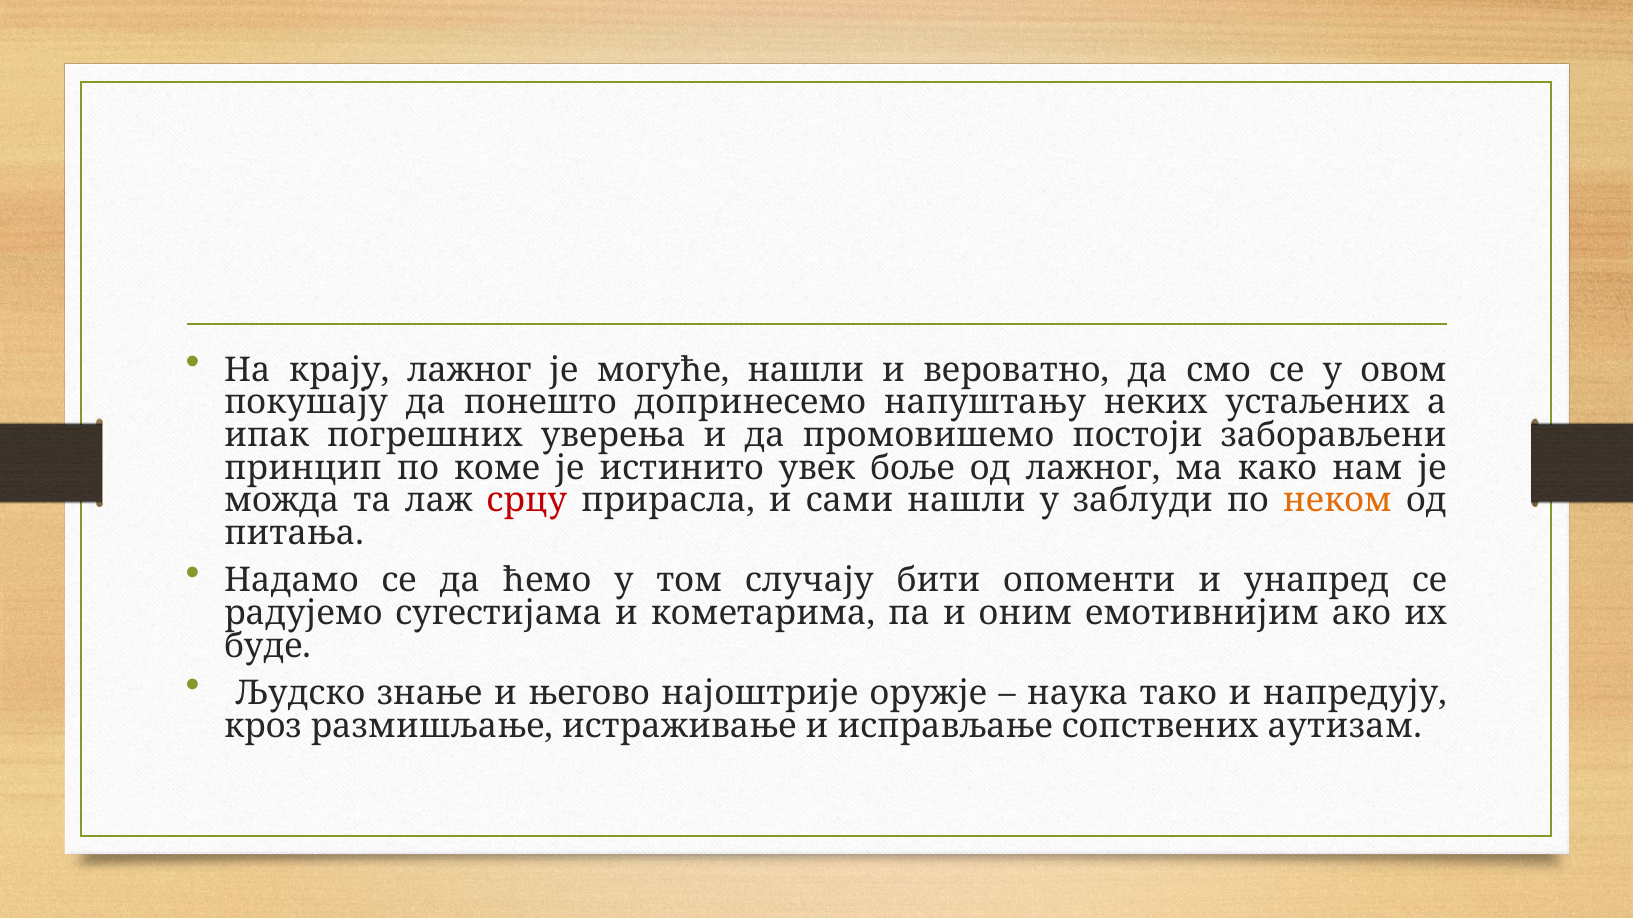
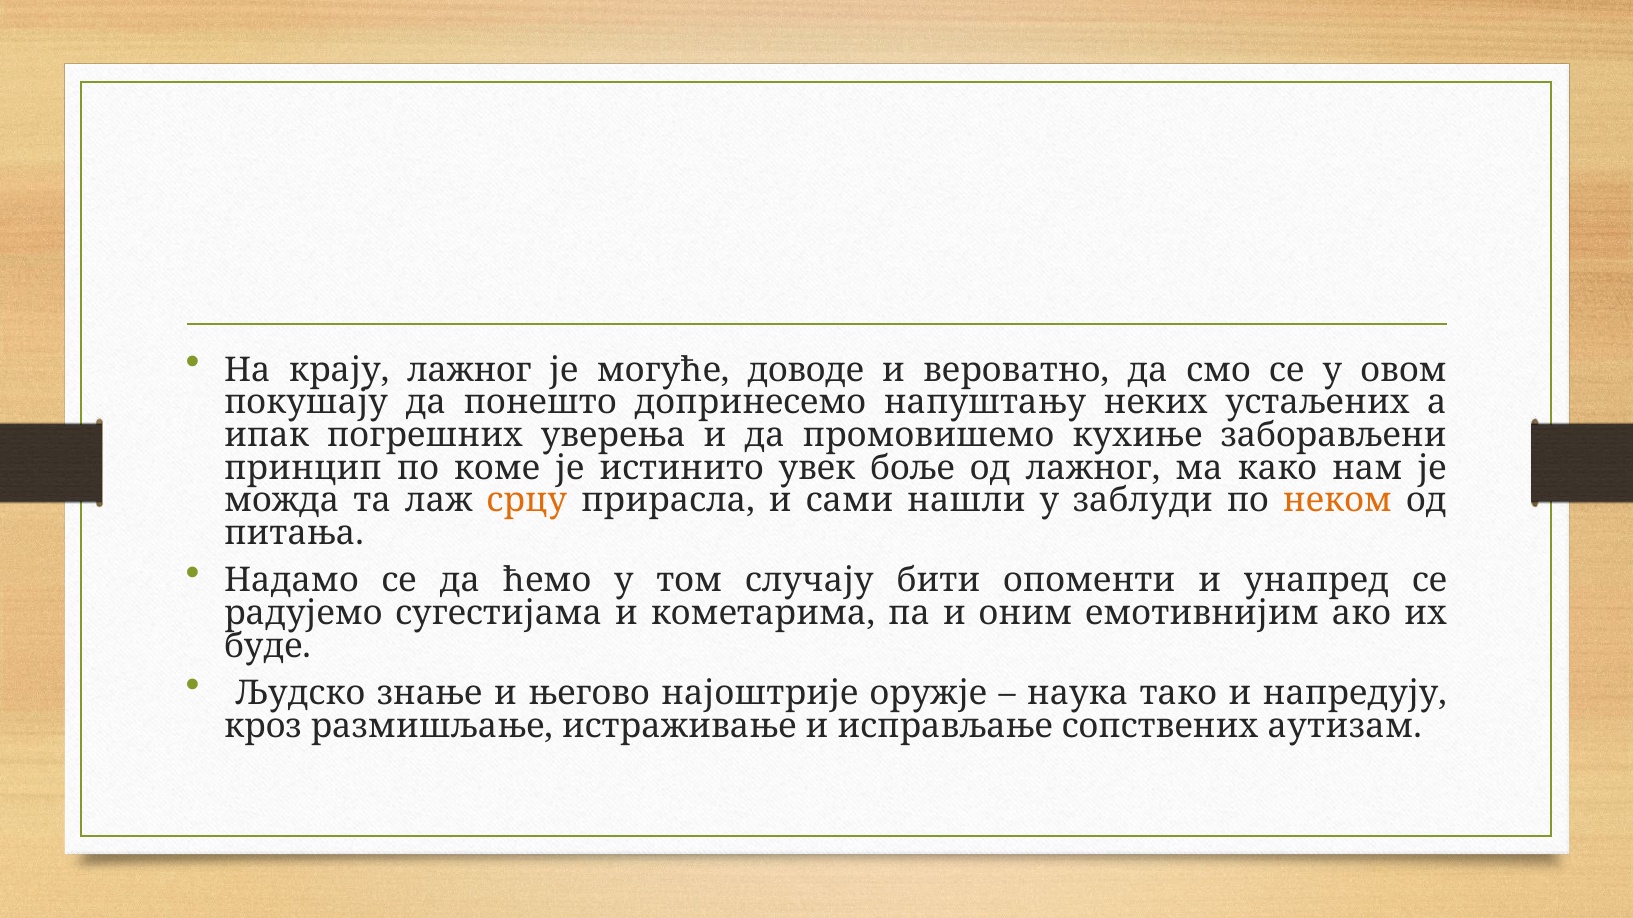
могуће нашли: нашли -> доводе
постоји: постоји -> кухиње
срцу colour: red -> orange
